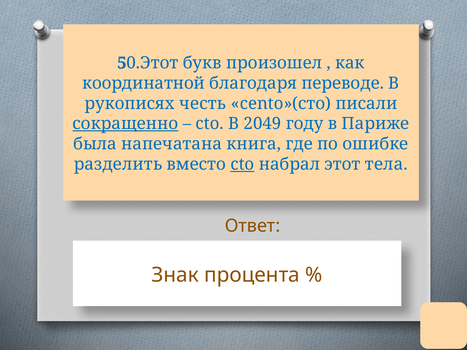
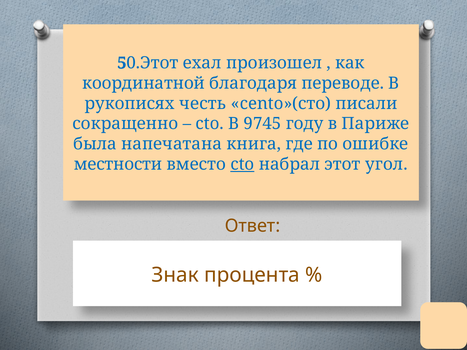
букв: букв -> ехал
сокращенно underline: present -> none
2049: 2049 -> 9745
разделить: разделить -> местности
тела: тела -> угол
